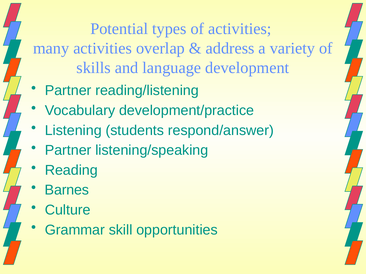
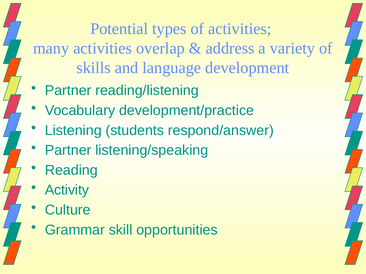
Barnes: Barnes -> Activity
